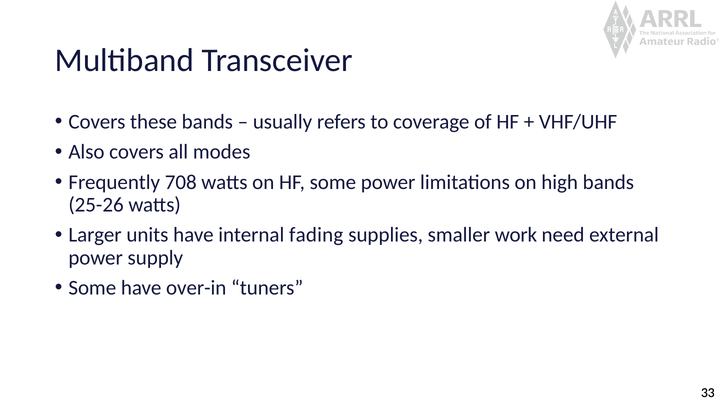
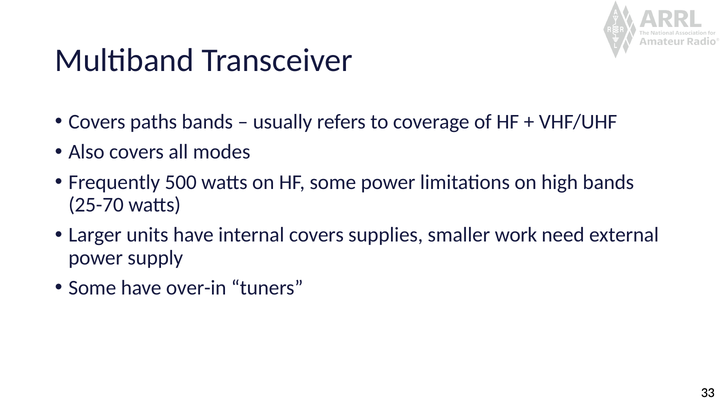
these: these -> paths
708: 708 -> 500
25-26: 25-26 -> 25-70
internal fading: fading -> covers
